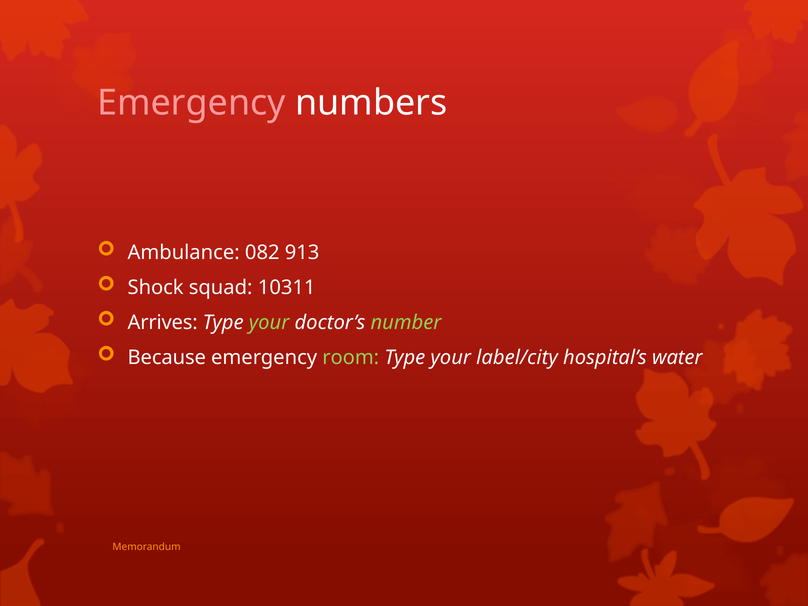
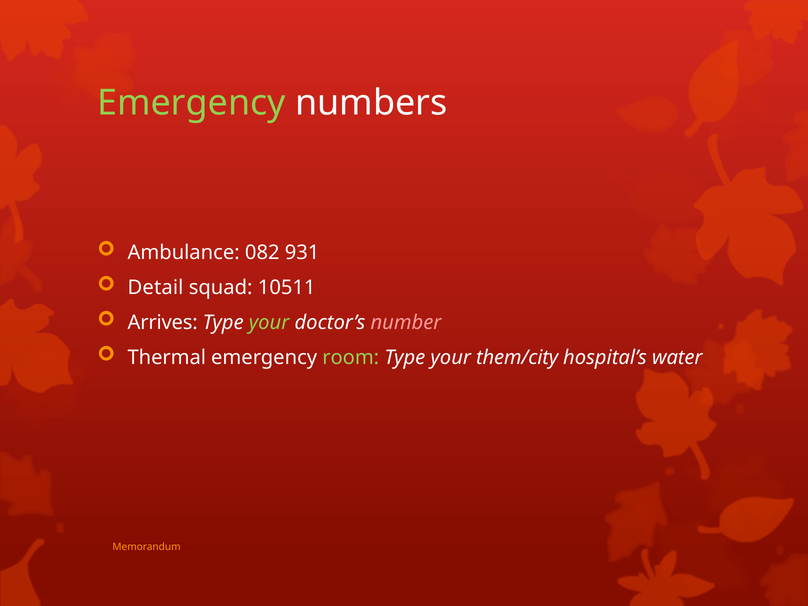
Emergency at (192, 103) colour: pink -> light green
913: 913 -> 931
Shock: Shock -> Detail
10311: 10311 -> 10511
number colour: light green -> pink
Because: Because -> Thermal
label/city: label/city -> them/city
